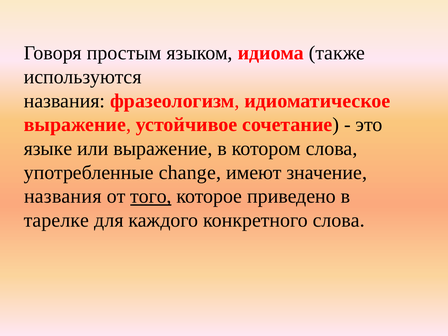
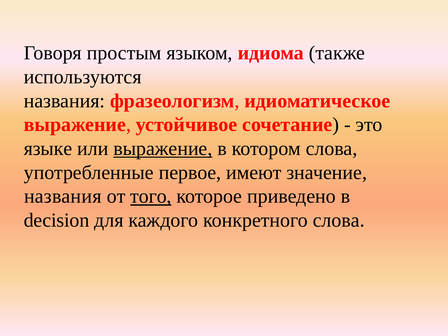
выражение at (163, 149) underline: none -> present
change: change -> первое
тарелке: тарелке -> decision
